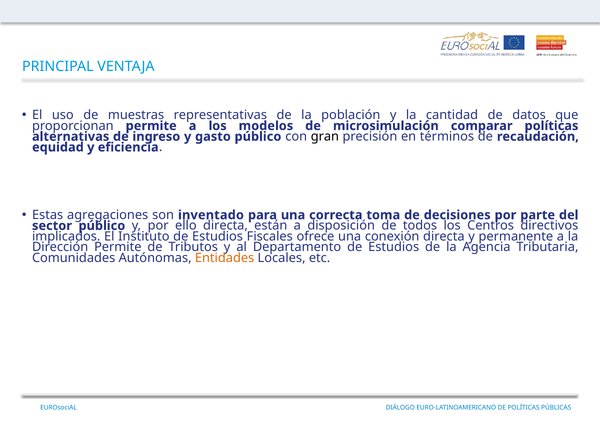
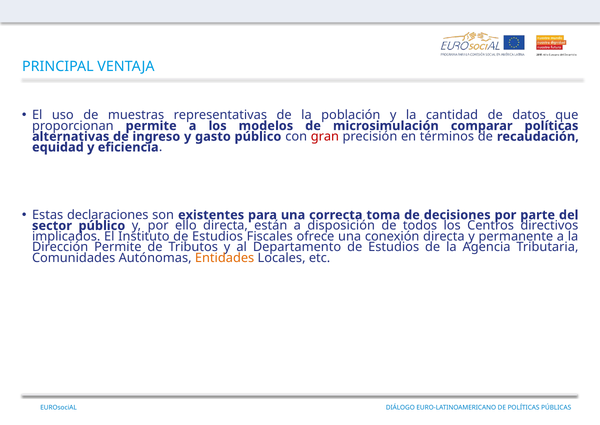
gran colour: black -> red
agregaciones: agregaciones -> declaraciones
inventado: inventado -> existentes
